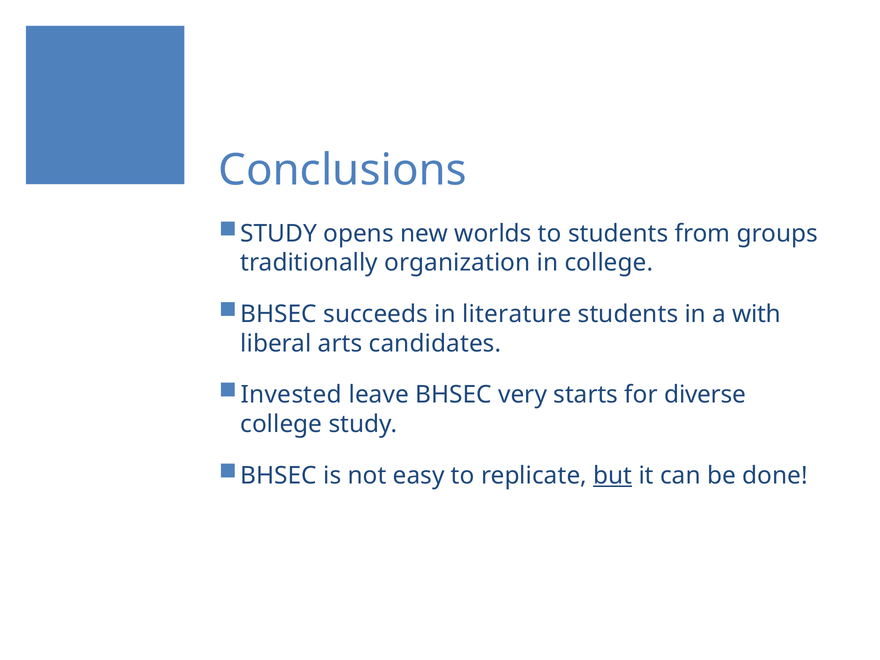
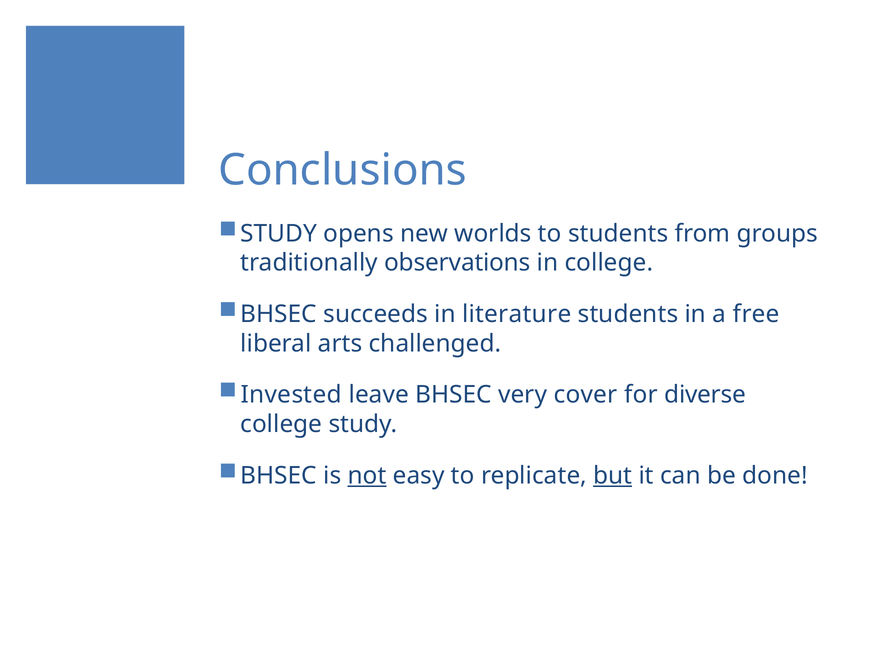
organization: organization -> observations
with: with -> free
candidates: candidates -> challenged
starts: starts -> cover
not underline: none -> present
